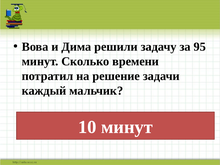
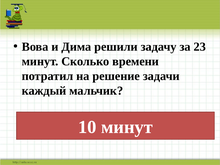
95: 95 -> 23
